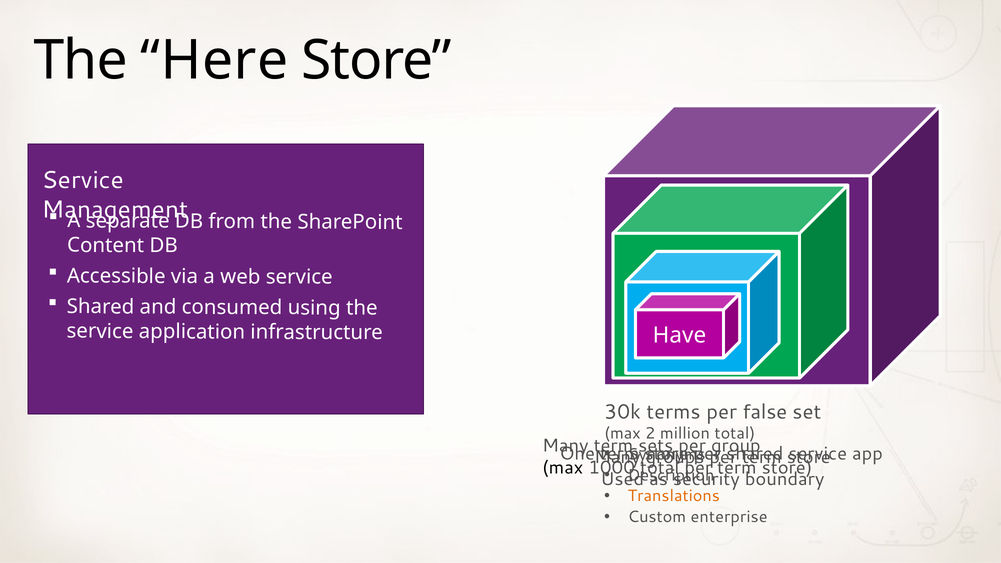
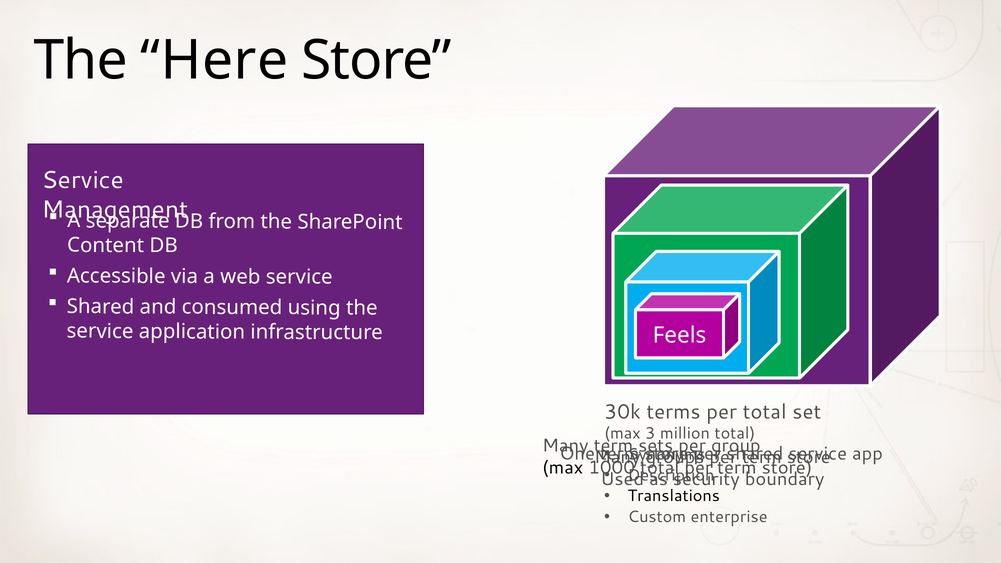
Have: Have -> Feels
per false: false -> total
2: 2 -> 3
Translations colour: orange -> black
